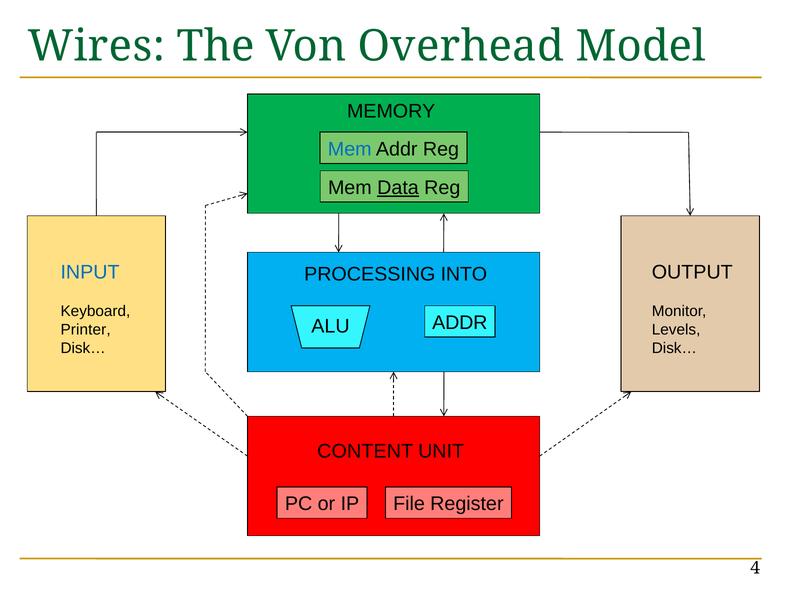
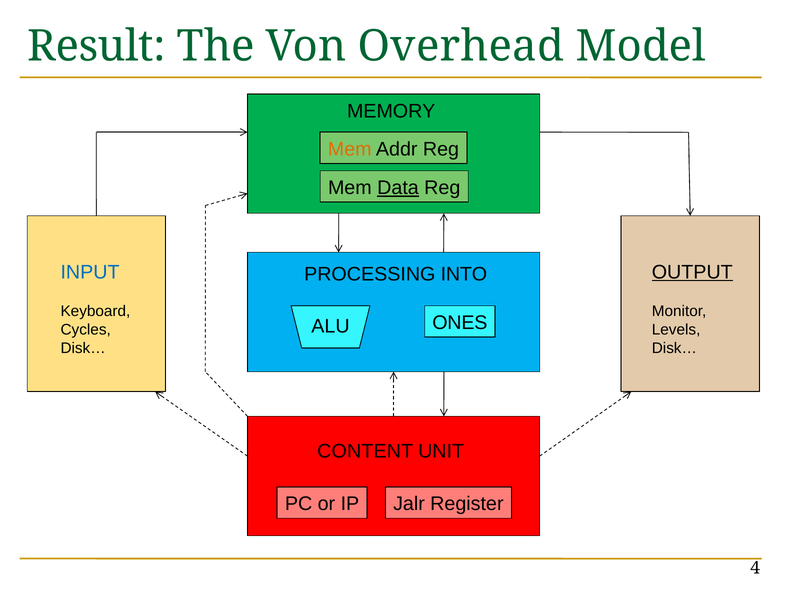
Wires: Wires -> Result
Mem at (350, 149) colour: blue -> orange
OUTPUT underline: none -> present
ALU ADDR: ADDR -> ONES
Printer: Printer -> Cycles
File: File -> Jalr
